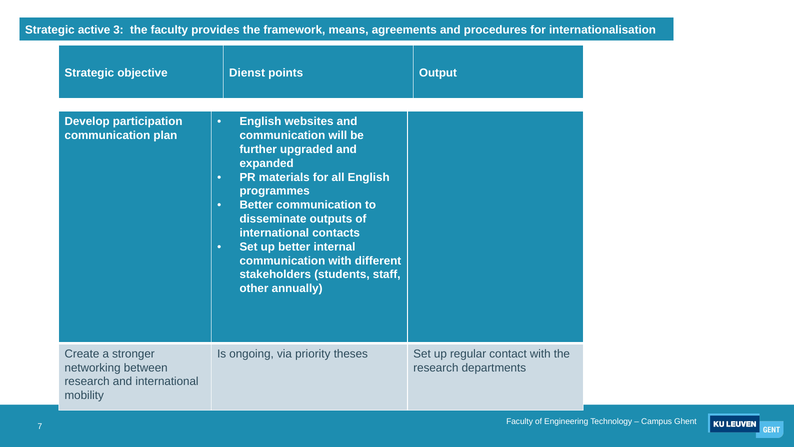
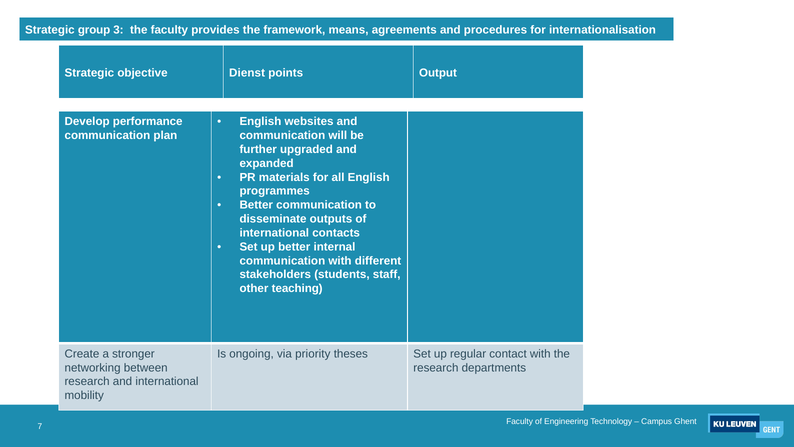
active: active -> group
participation: participation -> performance
annually: annually -> teaching
